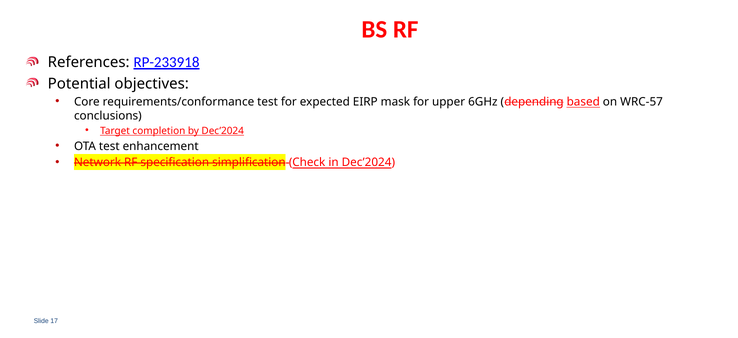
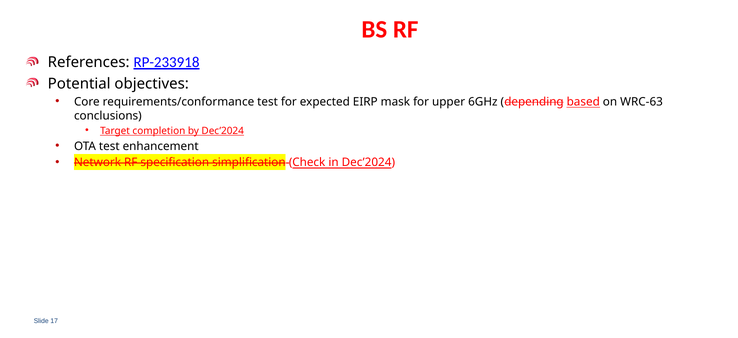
WRC-57: WRC-57 -> WRC-63
